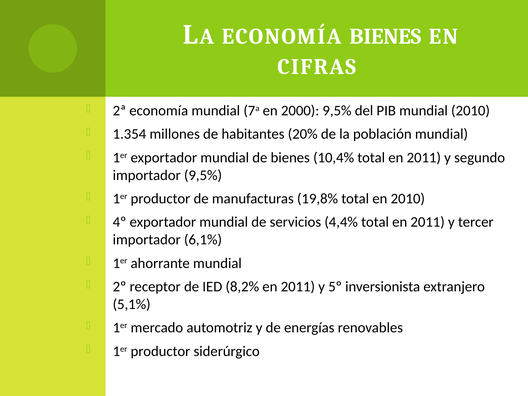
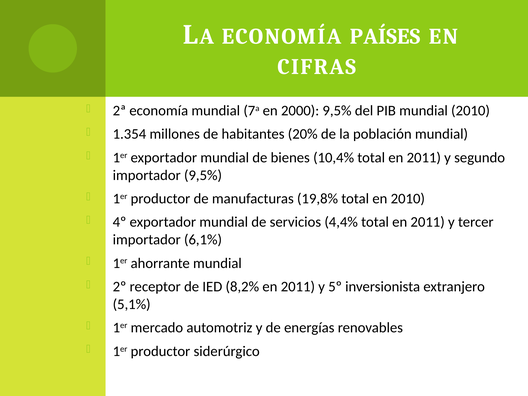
ECONOMÍA BIENES: BIENES -> PAÍSES
